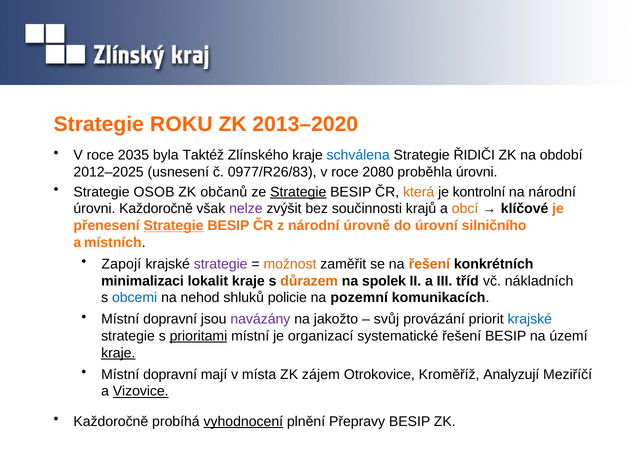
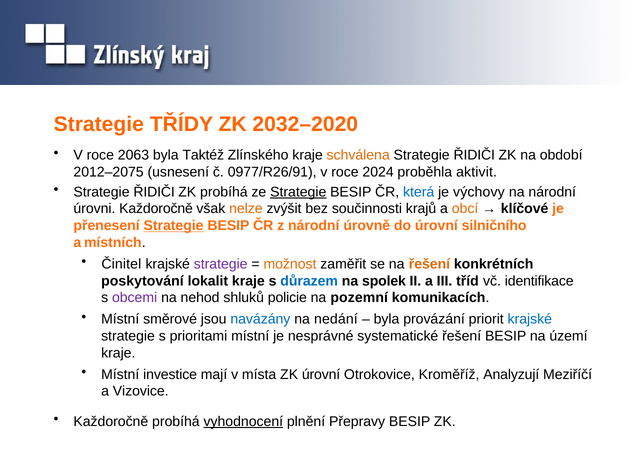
ROKU: ROKU -> TŘÍDY
2013–2020: 2013–2020 -> 2032–2020
2035: 2035 -> 2063
schválena colour: blue -> orange
2012–2025: 2012–2025 -> 2012–2075
0977/R26/83: 0977/R26/83 -> 0977/R26/91
2080: 2080 -> 2024
proběhla úrovni: úrovni -> aktivit
OSOB at (154, 192): OSOB -> ŘIDIČI
ZK občanů: občanů -> probíhá
která colour: orange -> blue
kontrolní: kontrolní -> výchovy
nelze colour: purple -> orange
Zapojí: Zapojí -> Činitel
minimalizaci: minimalizaci -> poskytování
důrazem colour: orange -> blue
nákladních: nákladních -> identifikace
obcemi colour: blue -> purple
dopravní at (170, 319): dopravní -> směrové
navázány colour: purple -> blue
jakožto: jakožto -> nedání
svůj at (386, 319): svůj -> byla
prioritami underline: present -> none
organizací: organizací -> nesprávné
kraje at (118, 353) underline: present -> none
dopravní at (170, 374): dopravní -> investice
ZK zájem: zájem -> úrovní
Vizovice underline: present -> none
